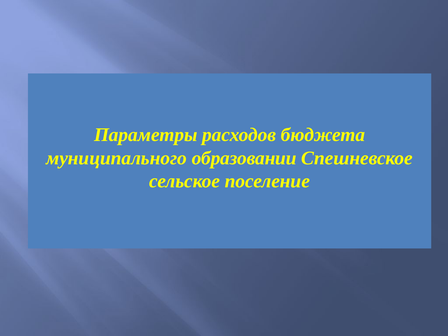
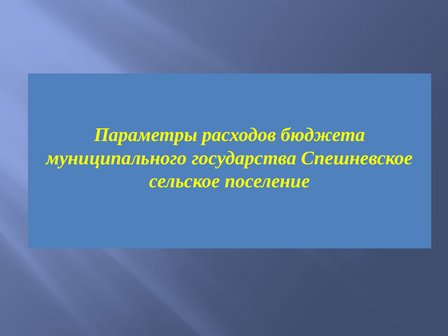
образовании: образовании -> государства
